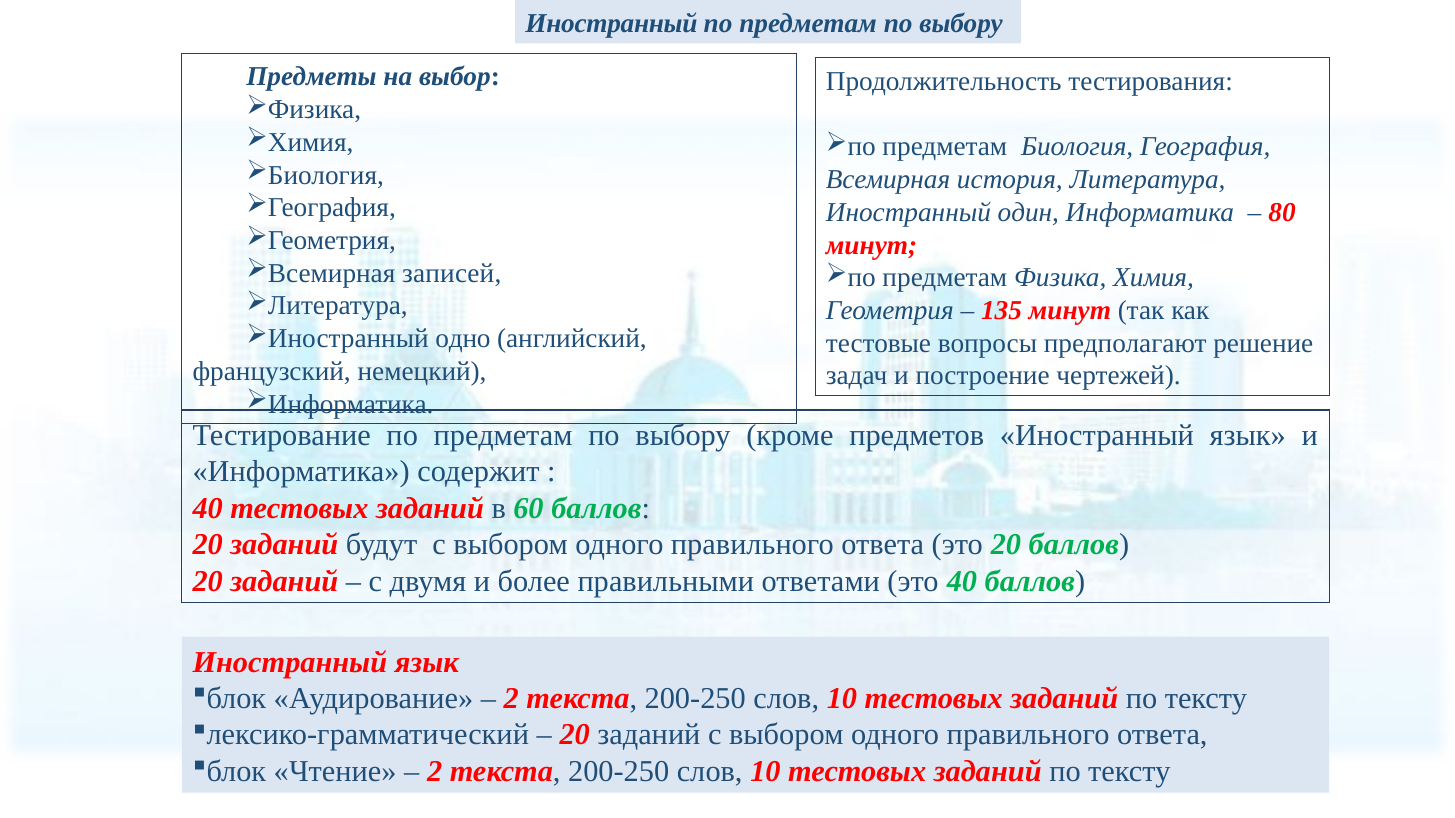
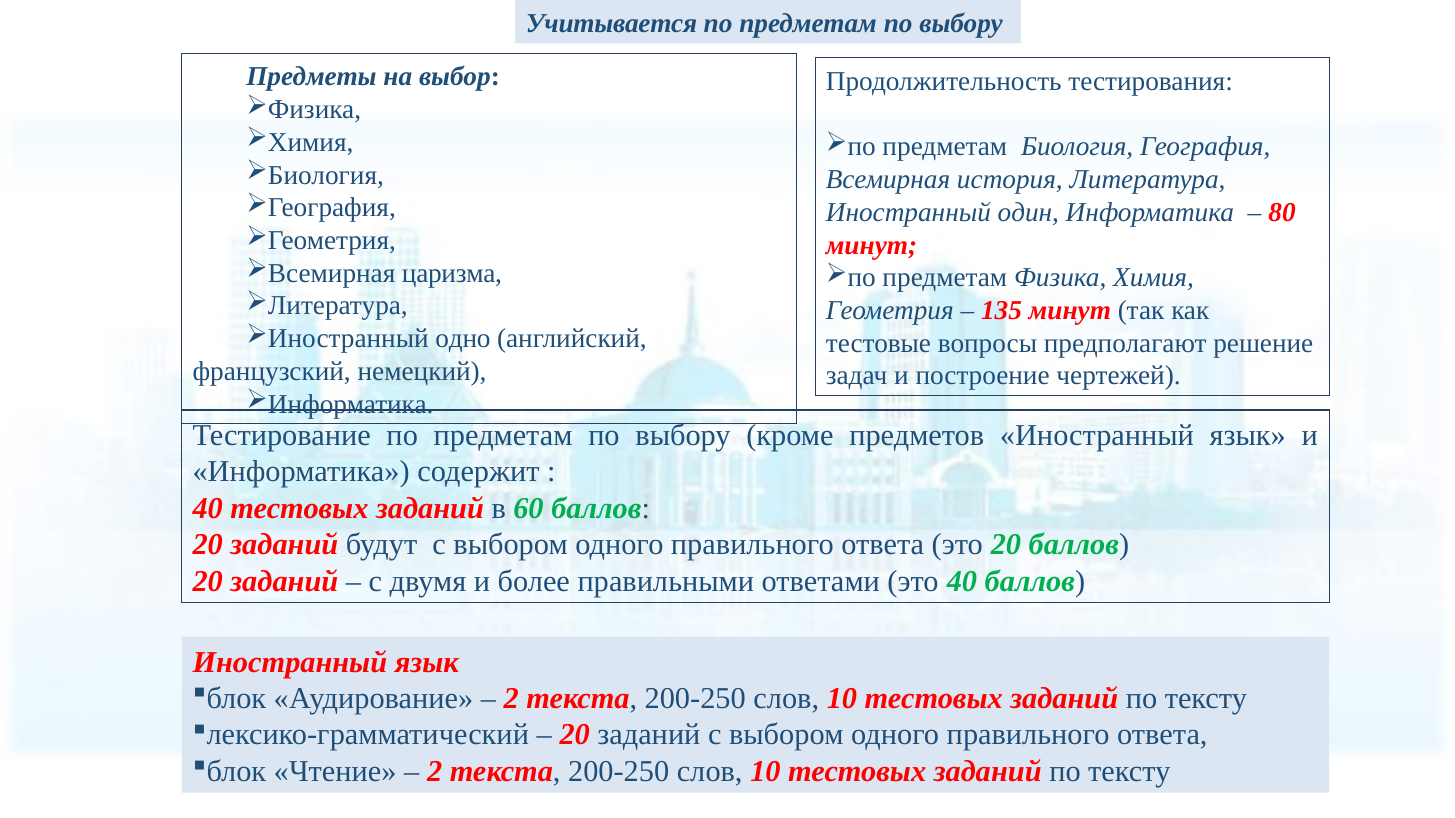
Иностранный at (611, 24): Иностранный -> Учитывается
записей: записей -> царизма
